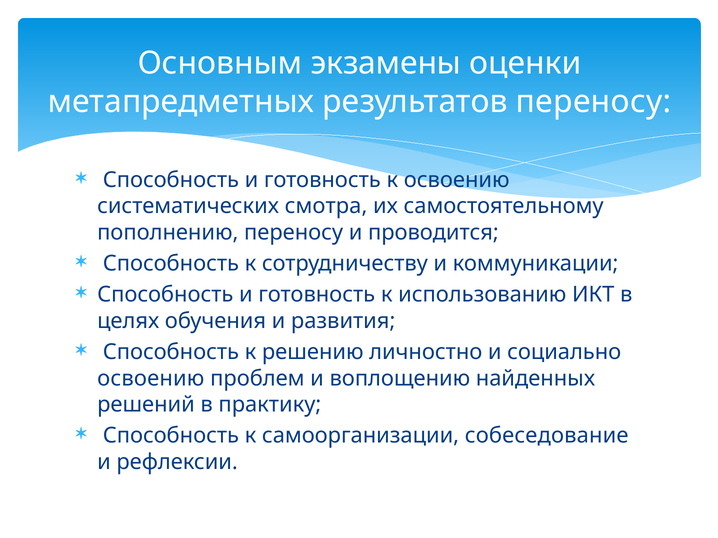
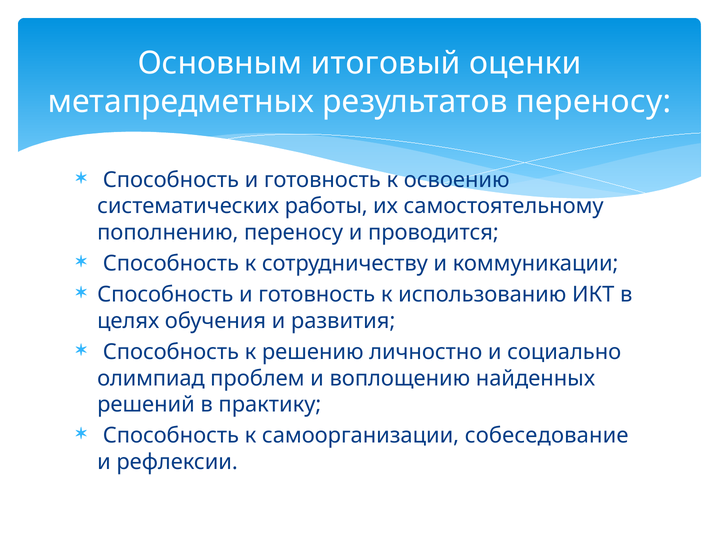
экзамены: экзамены -> итоговый
смотра: смотра -> работы
освоению at (151, 379): освоению -> олимпиад
